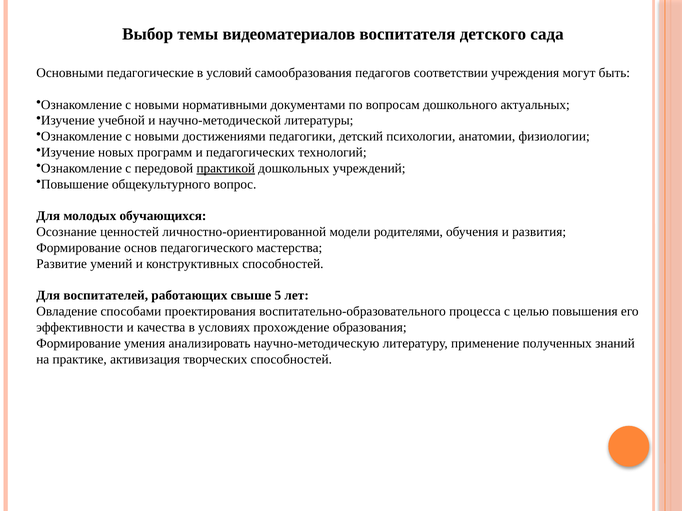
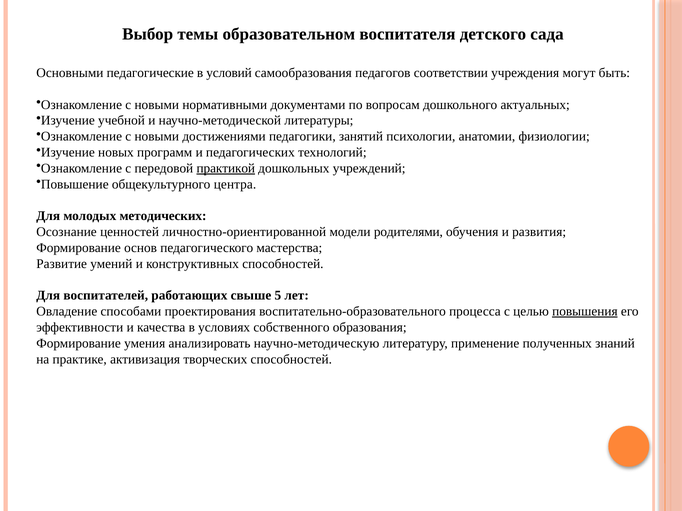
видеоматериалов: видеоматериалов -> образовательном
детский: детский -> занятий
вопрос: вопрос -> центра
обучающихся: обучающихся -> методических
повышения underline: none -> present
прохождение: прохождение -> собственного
